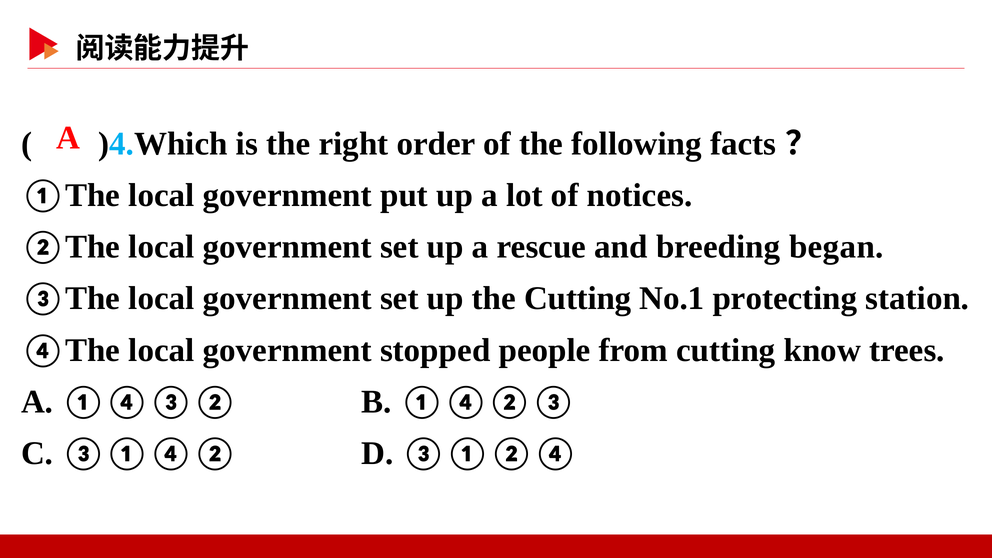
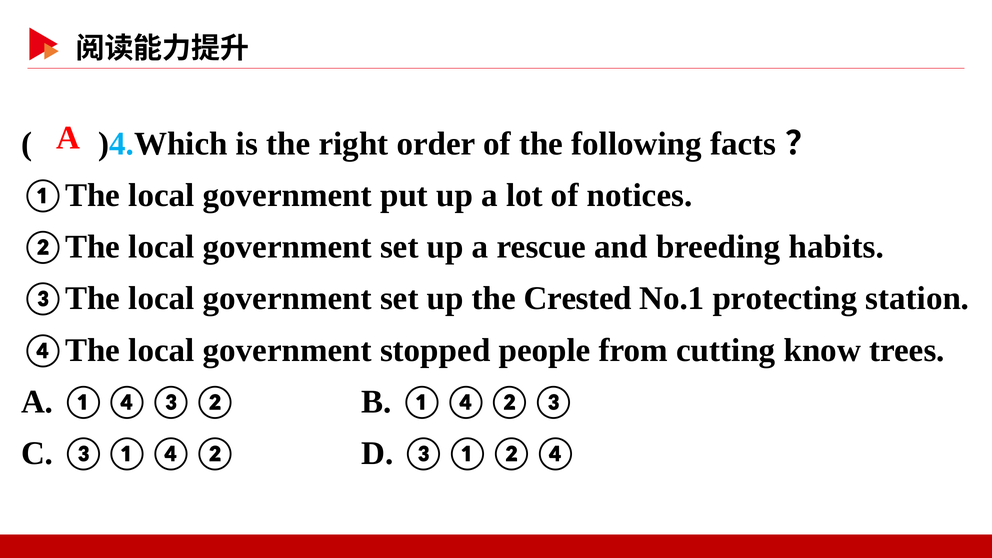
began: began -> habits
the Cutting: Cutting -> Crested
